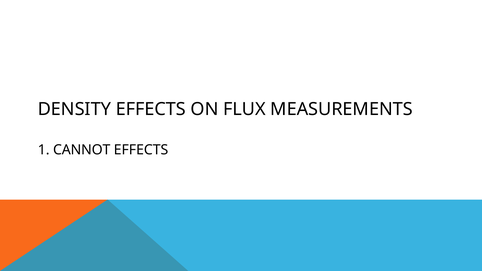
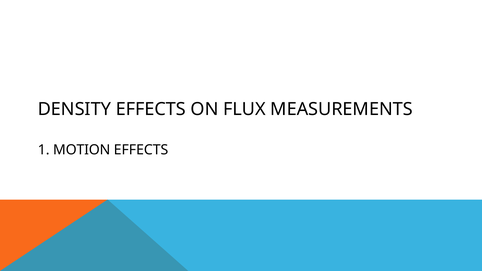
CANNOT: CANNOT -> MOTION
